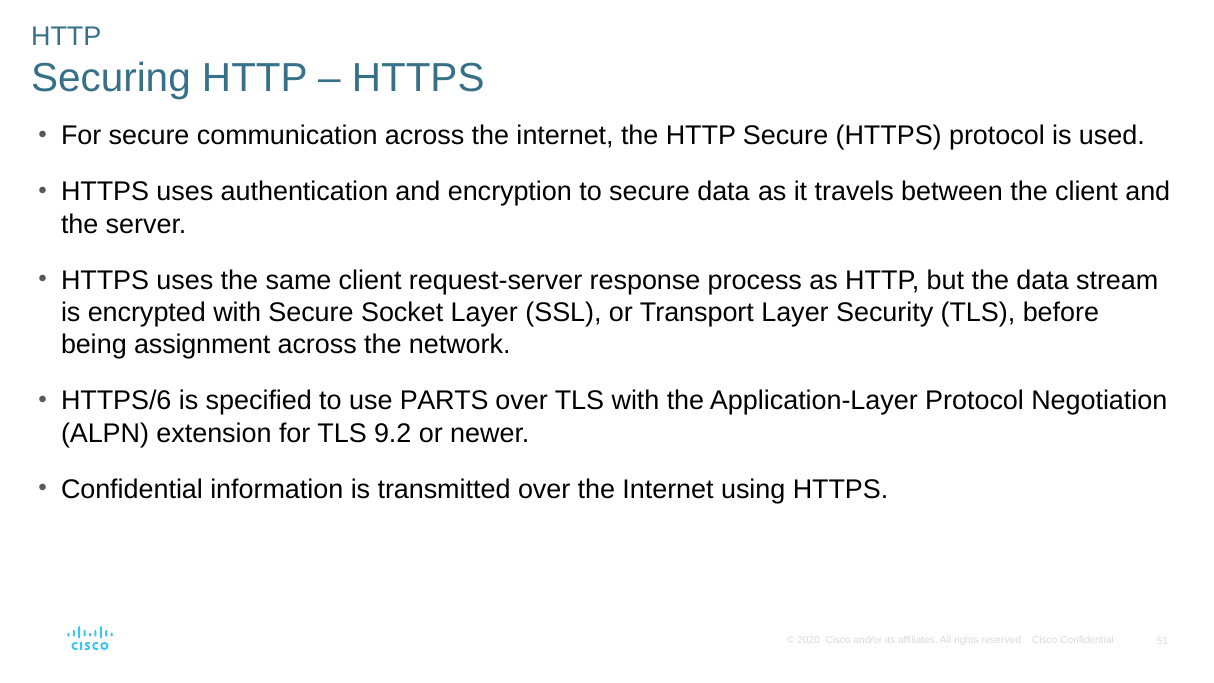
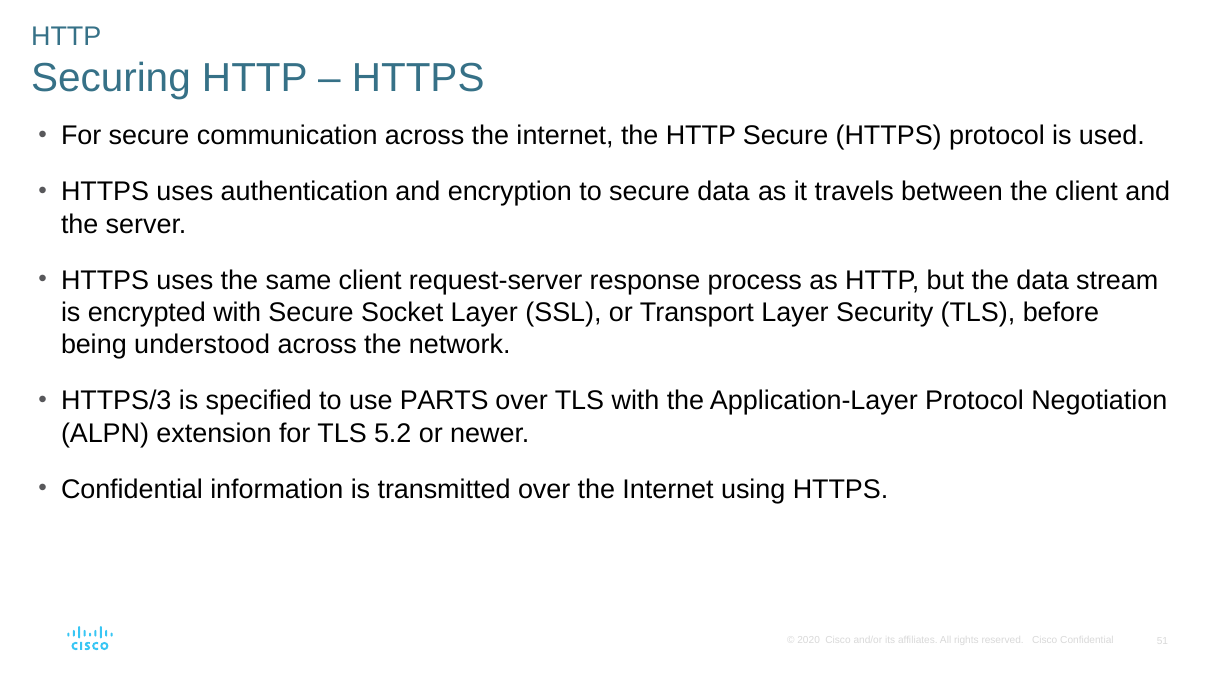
assignment: assignment -> understood
HTTPS/6: HTTPS/6 -> HTTPS/3
9.2: 9.2 -> 5.2
